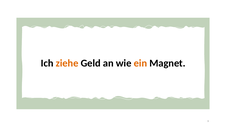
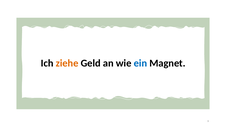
ein colour: orange -> blue
